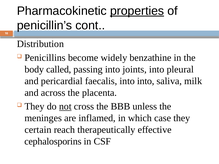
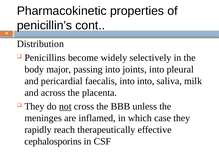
properties underline: present -> none
benzathine: benzathine -> selectively
called: called -> major
certain: certain -> rapidly
